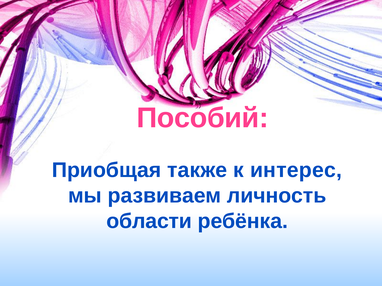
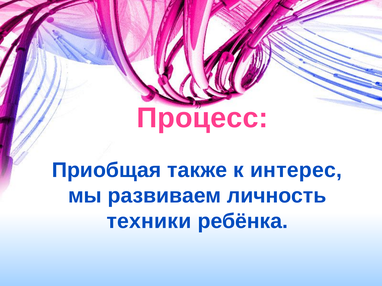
Пособий: Пособий -> Процесс
области: области -> техники
